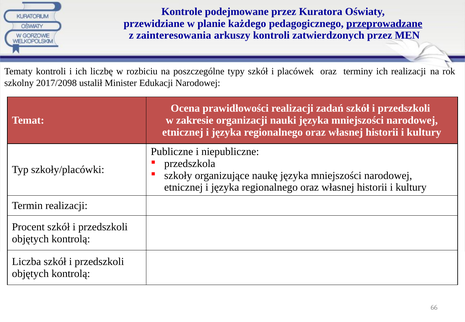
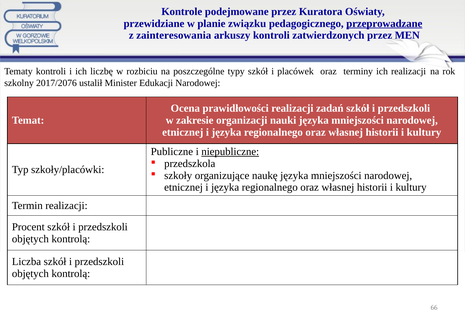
każdego: każdego -> związku
2017/2098: 2017/2098 -> 2017/2076
niepubliczne underline: none -> present
